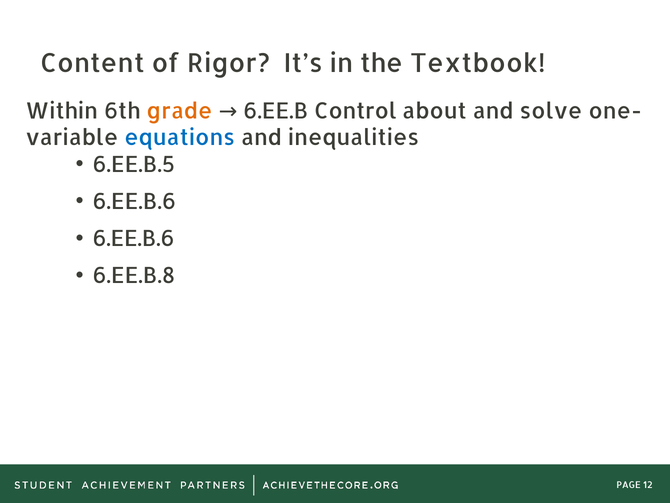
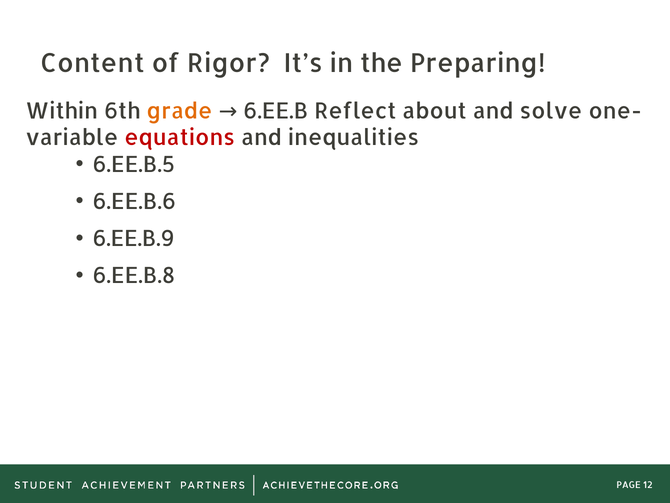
Textbook: Textbook -> Preparing
Control: Control -> Reflect
equations colour: blue -> red
6.EE.B.6 at (133, 239): 6.EE.B.6 -> 6.EE.B.9
